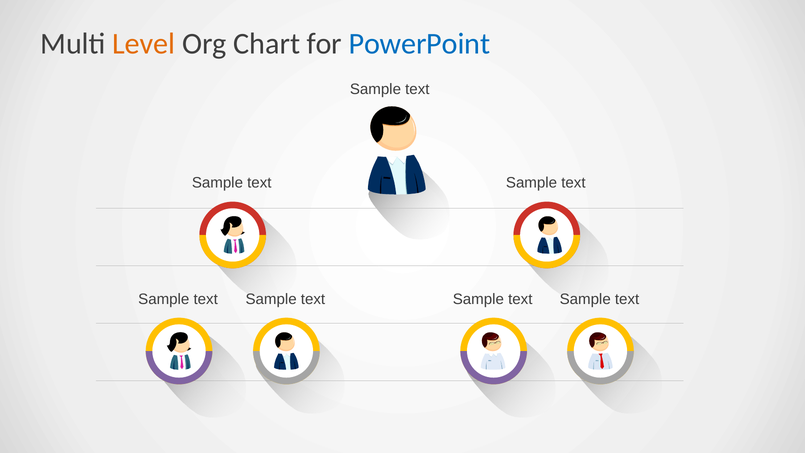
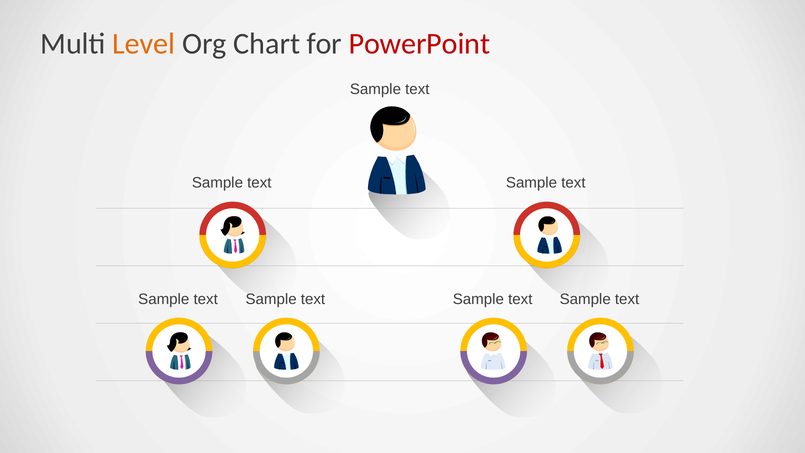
PowerPoint colour: blue -> red
